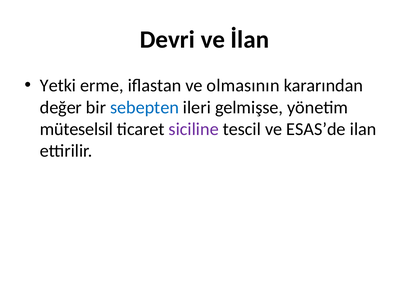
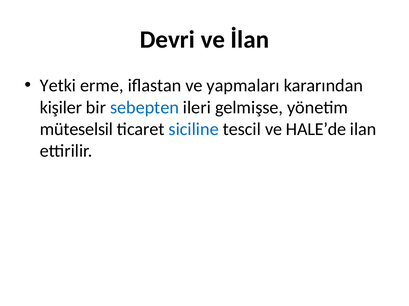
olmasının: olmasının -> yapmaları
değer: değer -> kişiler
siciline colour: purple -> blue
ESAS’de: ESAS’de -> HALE’de
